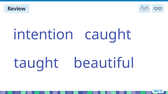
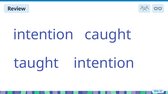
taught beautiful: beautiful -> intention
